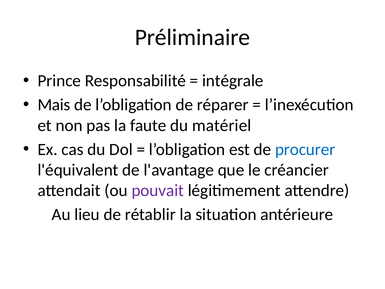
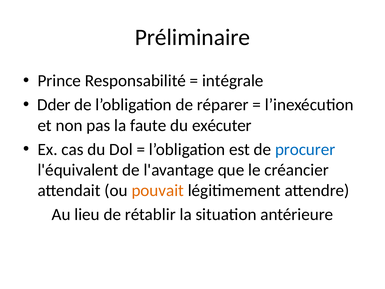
Mais: Mais -> Dder
matériel: matériel -> exécuter
pouvait colour: purple -> orange
